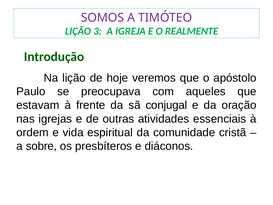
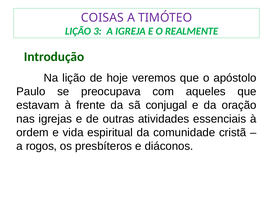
SOMOS: SOMOS -> COISAS
sobre: sobre -> rogos
